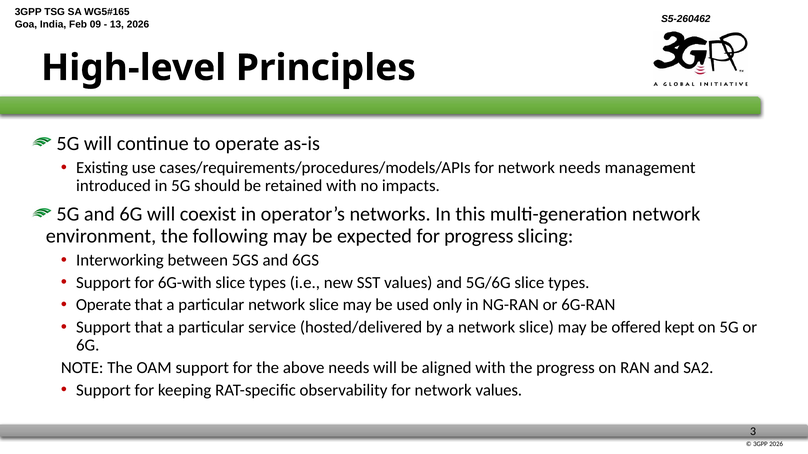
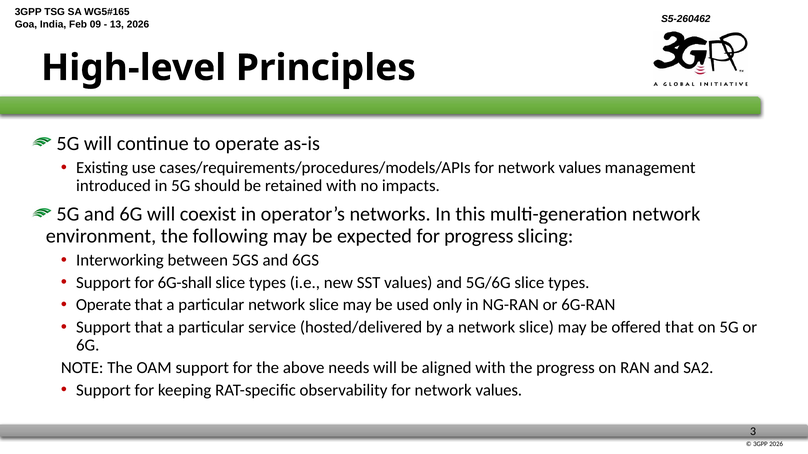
needs at (580, 168): needs -> values
6G-with: 6G-with -> 6G-shall
offered kept: kept -> that
